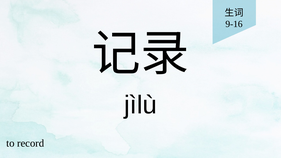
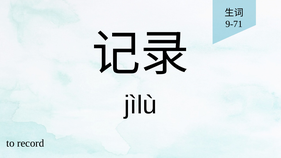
9-16: 9-16 -> 9-71
